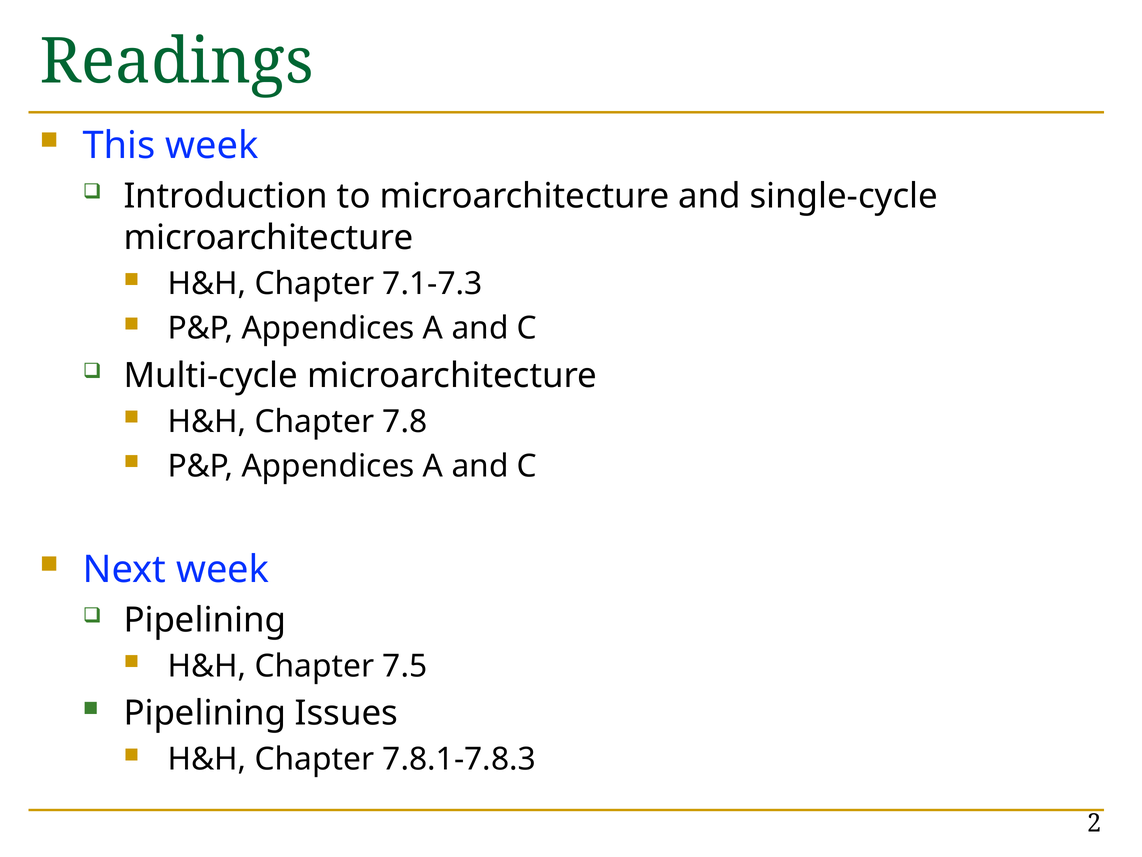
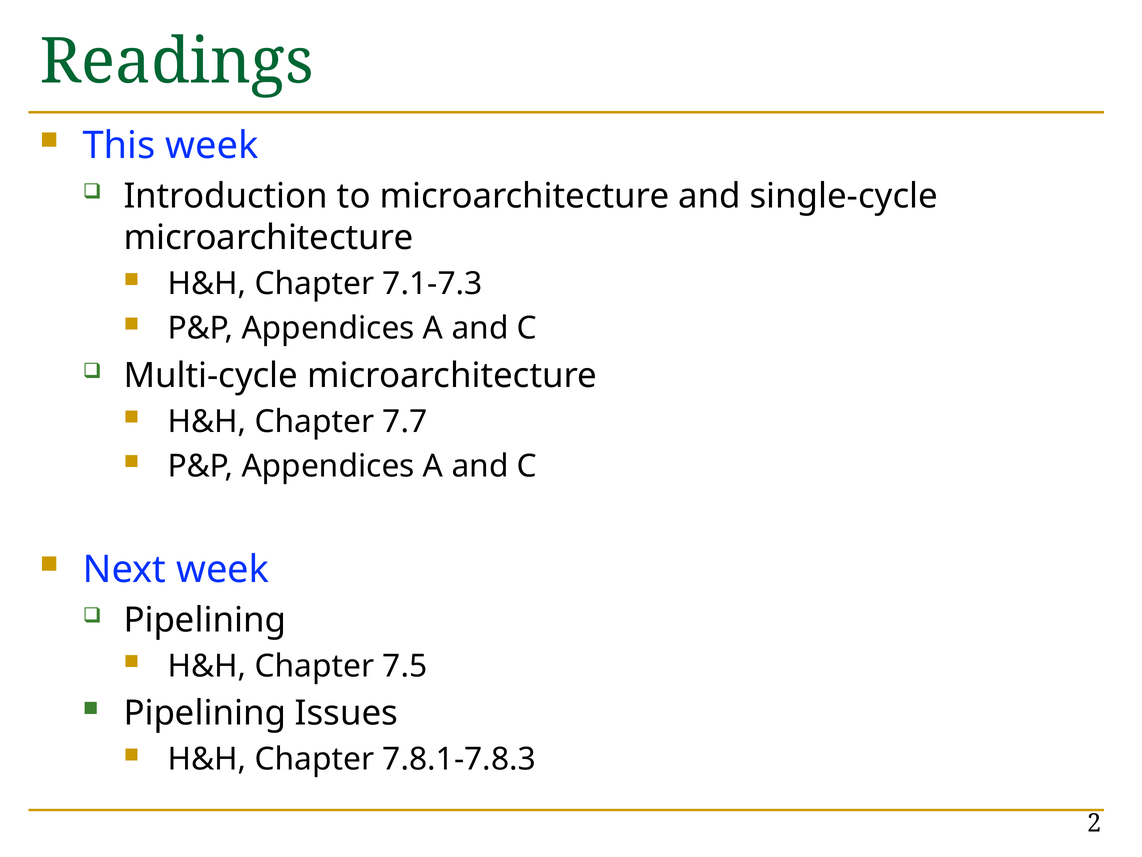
7.8: 7.8 -> 7.7
